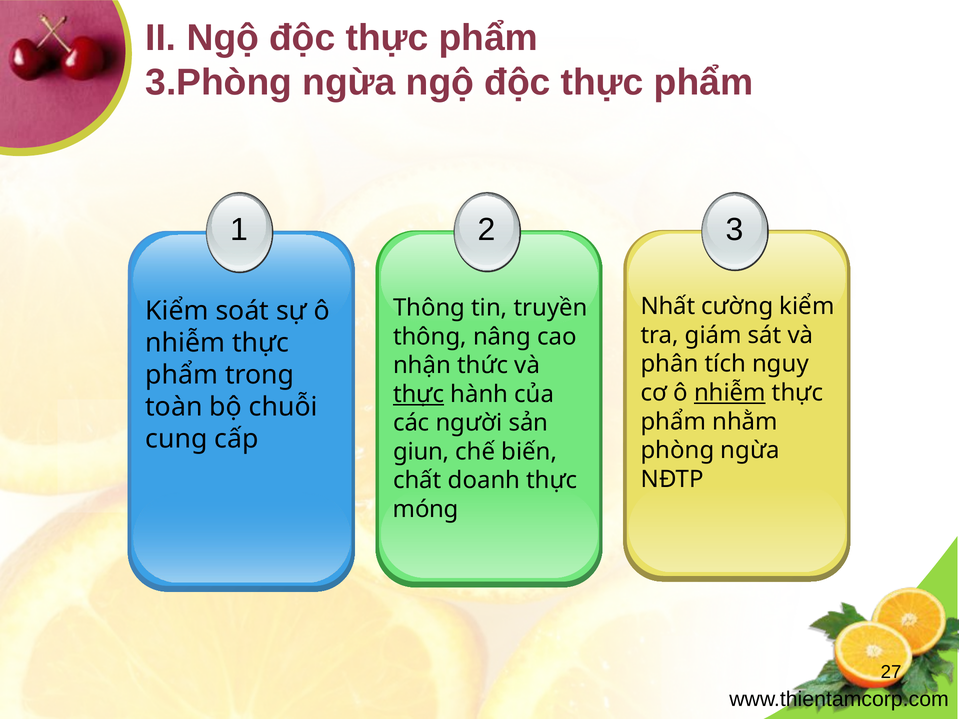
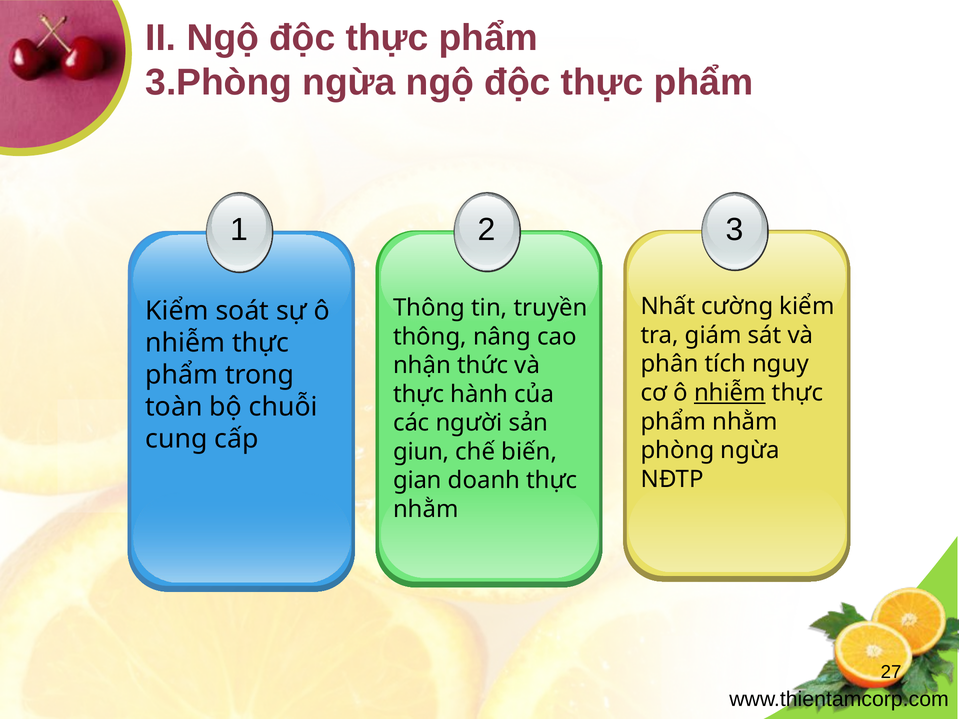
thực at (419, 394) underline: present -> none
chất: chất -> gian
móng at (426, 509): móng -> nhằm
